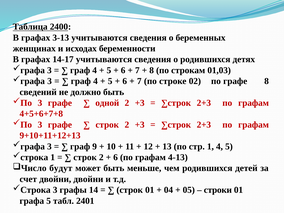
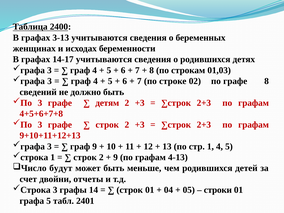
одной: одной -> детям
6 at (116, 157): 6 -> 9
двойни двойни: двойни -> отчеты
